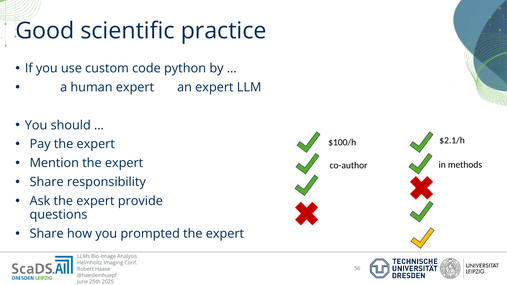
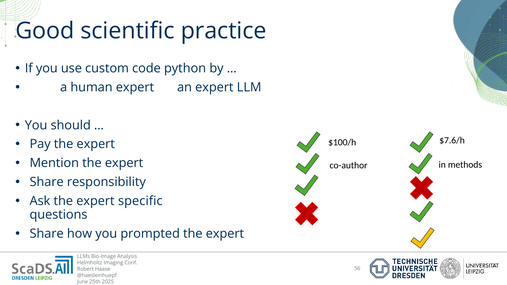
$2.1/h: $2.1/h -> $7.6/h
provide: provide -> specific
